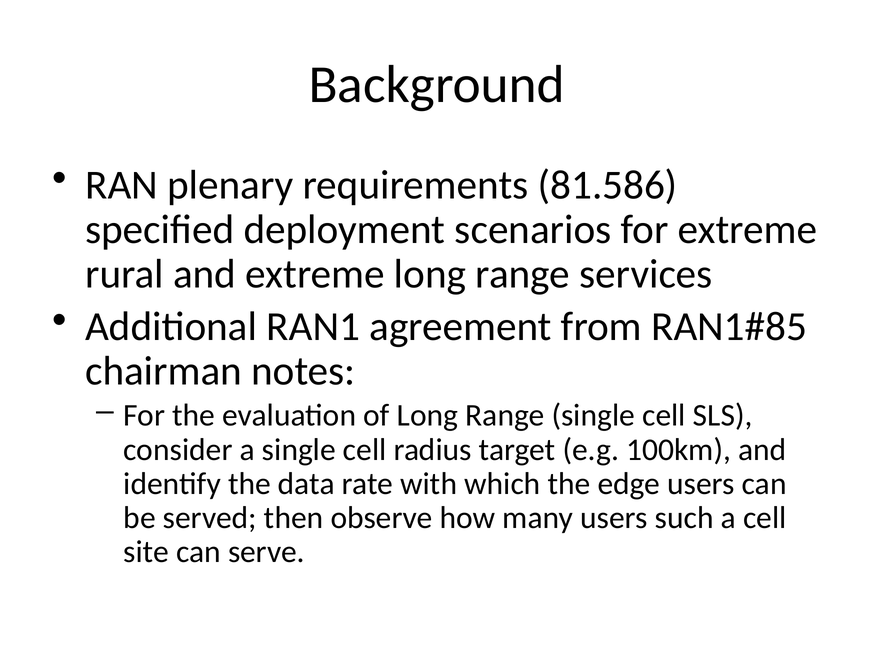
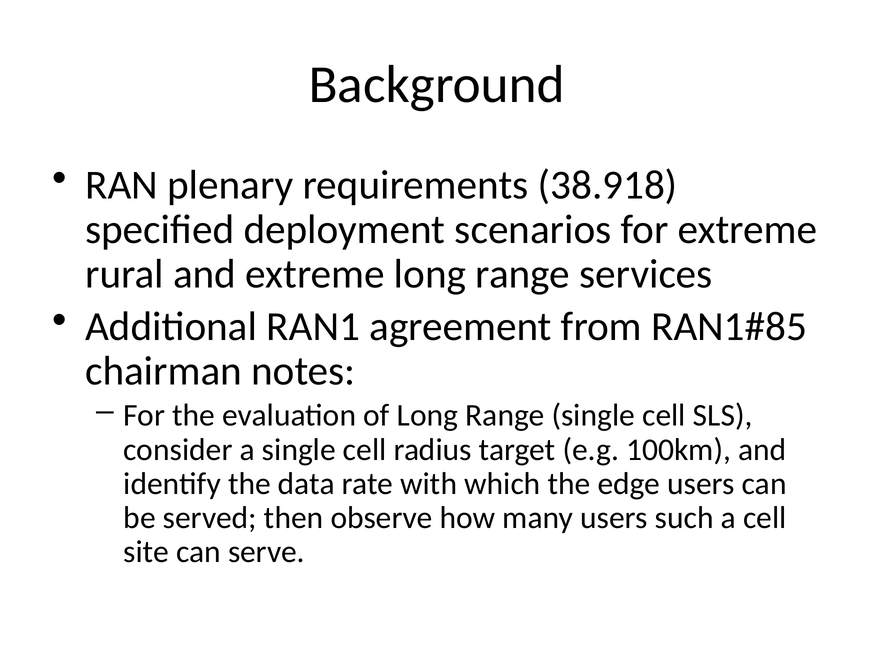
81.586: 81.586 -> 38.918
